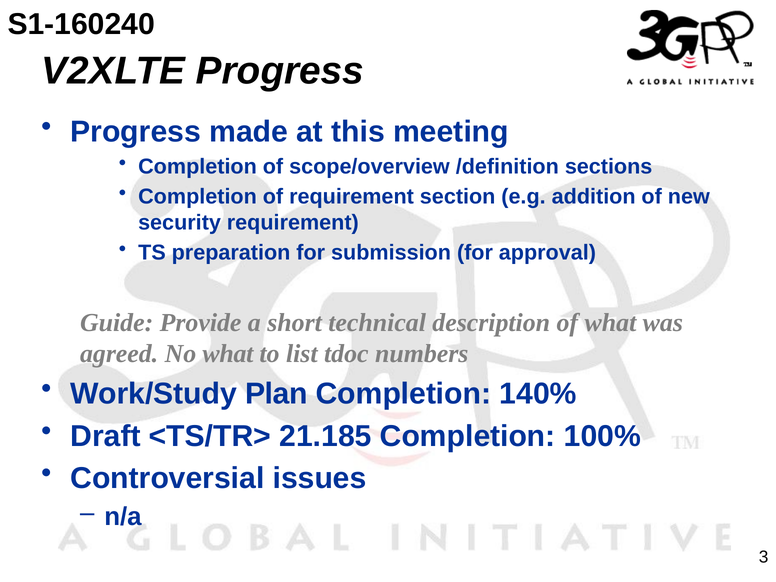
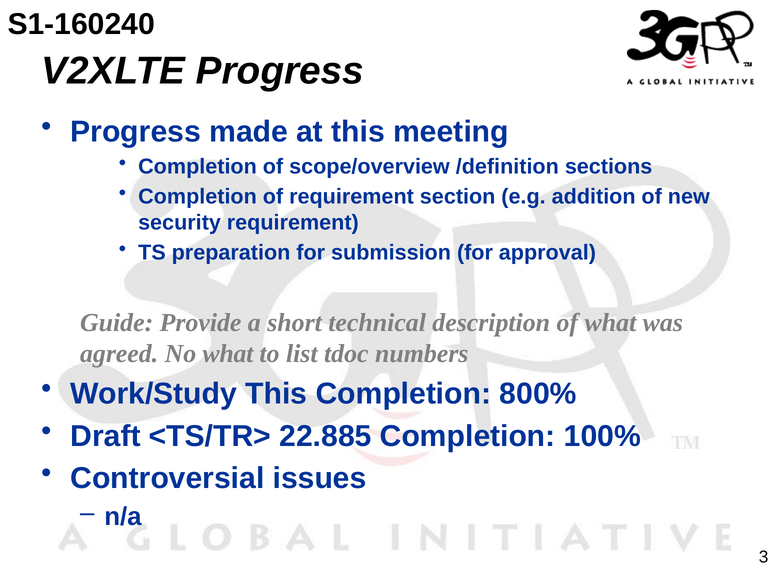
Work/Study Plan: Plan -> This
140%: 140% -> 800%
21.185: 21.185 -> 22.885
